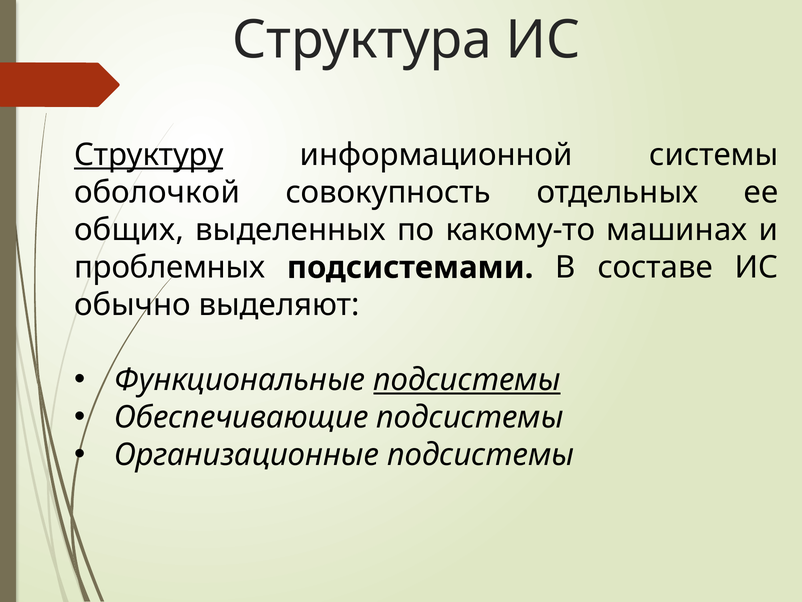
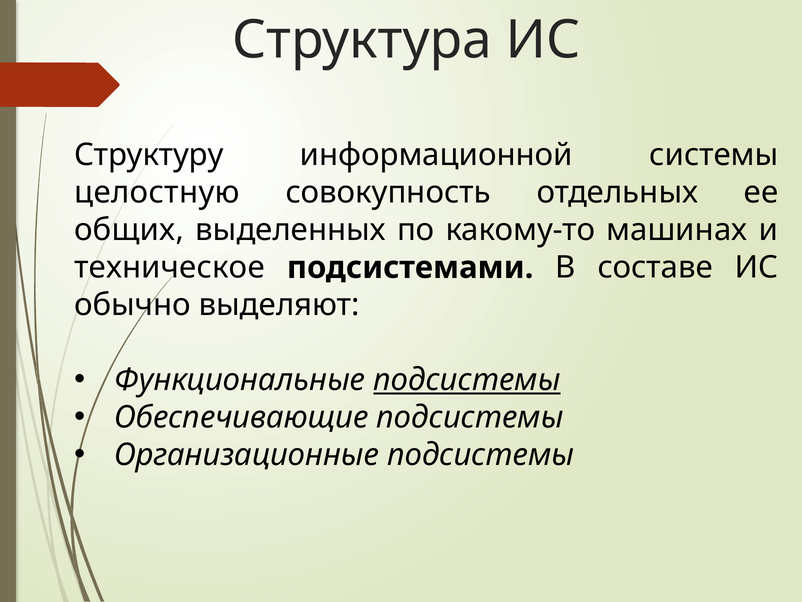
Структуру underline: present -> none
оболочкой: оболочкой -> целостную
проблемных: проблемных -> техническое
